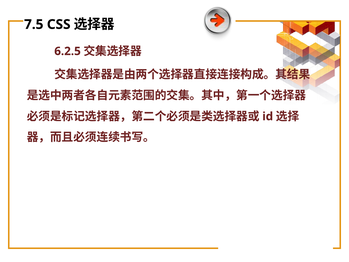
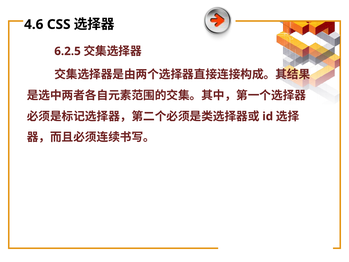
7.5: 7.5 -> 4.6
